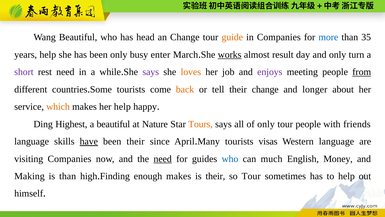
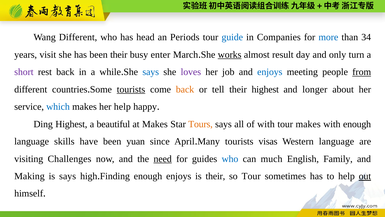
Wang Beautiful: Beautiful -> Different
an Change: Change -> Periods
guide colour: orange -> blue
35: 35 -> 34
years help: help -> visit
been only: only -> their
rest need: need -> back
says at (151, 72) colour: purple -> blue
loves colour: orange -> purple
enjoys at (270, 72) colour: purple -> blue
tourists at (131, 89) underline: none -> present
their change: change -> highest
which colour: orange -> blue
at Nature: Nature -> Makes
of only: only -> with
tour people: people -> makes
with friends: friends -> enough
have underline: present -> none
been their: their -> yuan
visiting Companies: Companies -> Challenges
Money: Money -> Family
is than: than -> says
enough makes: makes -> enjoys
out underline: none -> present
